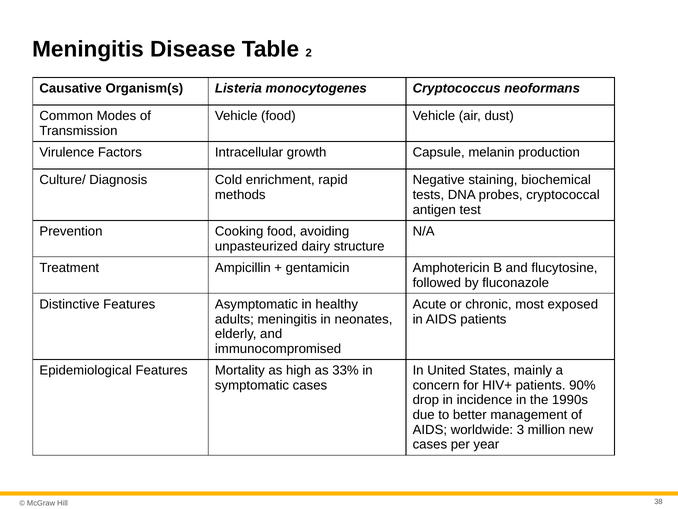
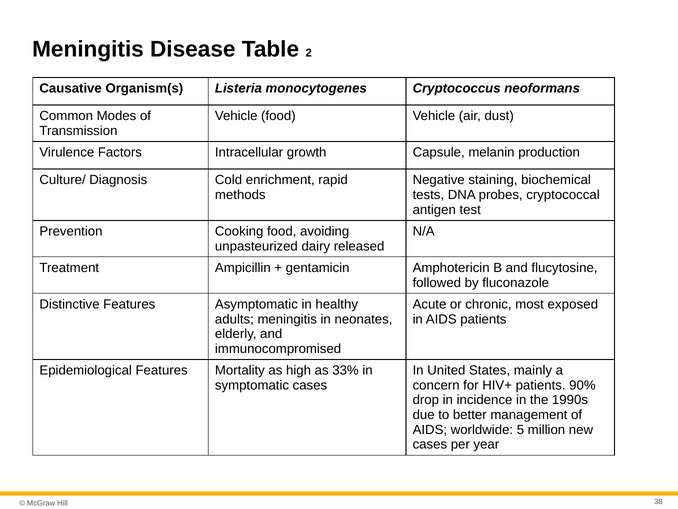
structure: structure -> released
3: 3 -> 5
